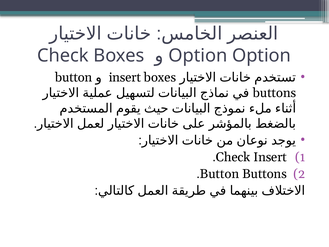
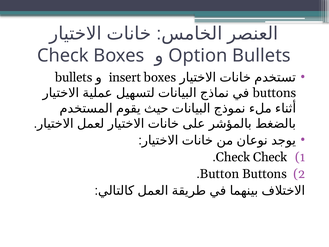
Option Option: Option -> Bullets
button at (74, 77): button -> bullets
Check Insert: Insert -> Check
